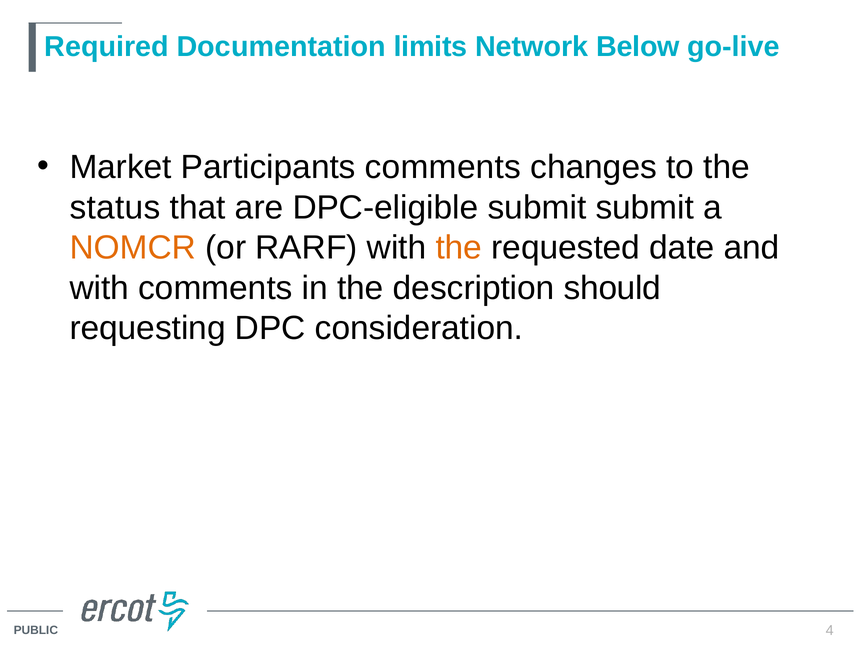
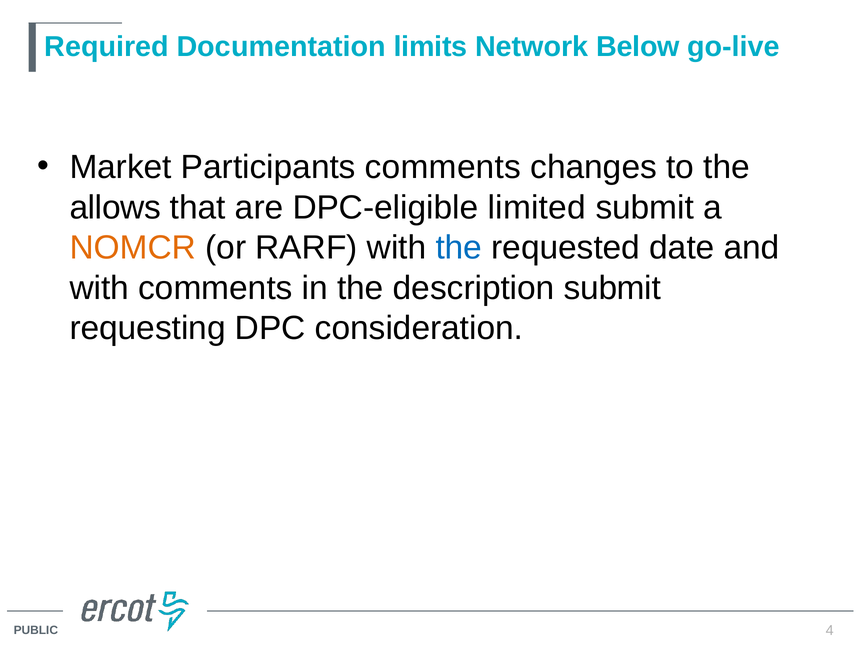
status: status -> allows
DPC-eligible submit: submit -> limited
the at (459, 248) colour: orange -> blue
description should: should -> submit
